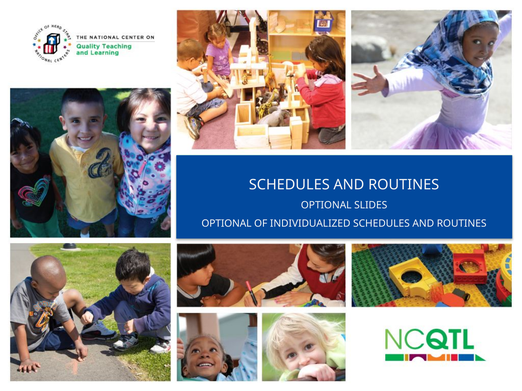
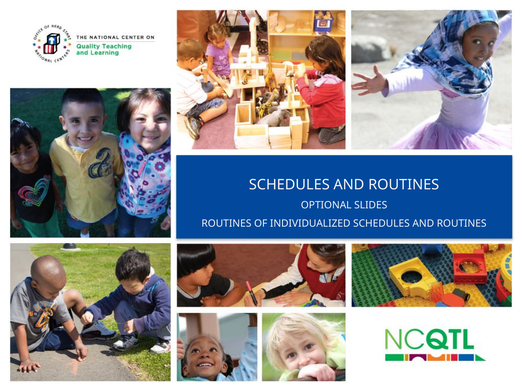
OPTIONAL at (226, 224): OPTIONAL -> ROUTINES
